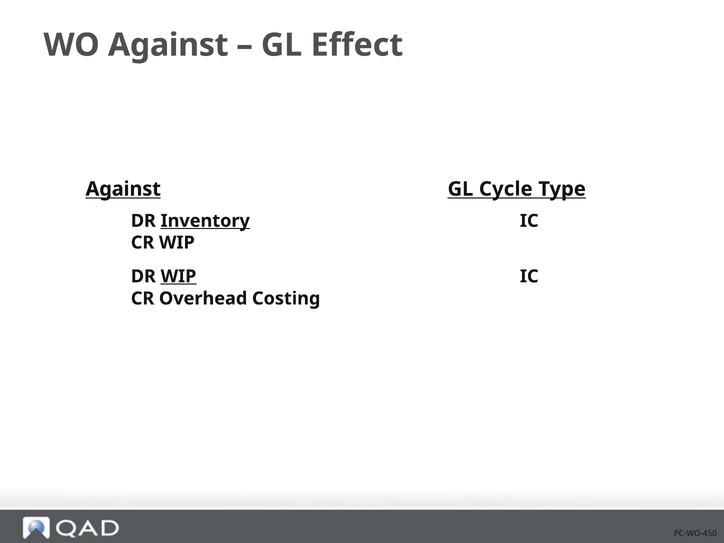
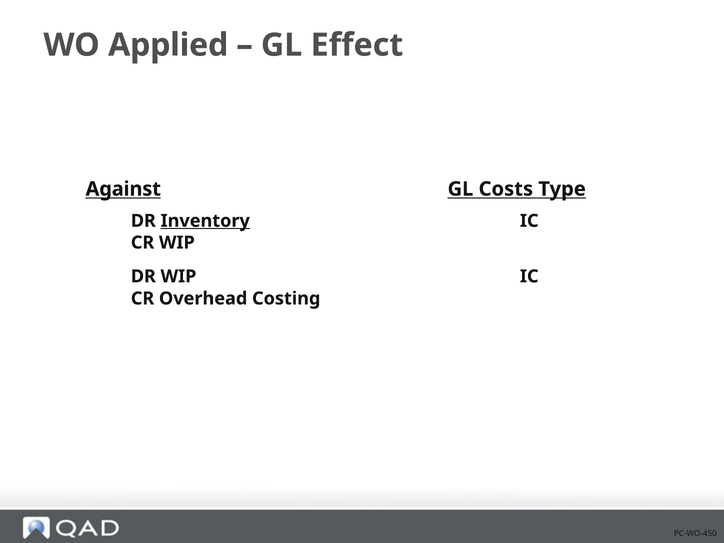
WO Against: Against -> Applied
Cycle: Cycle -> Costs
WIP at (178, 276) underline: present -> none
